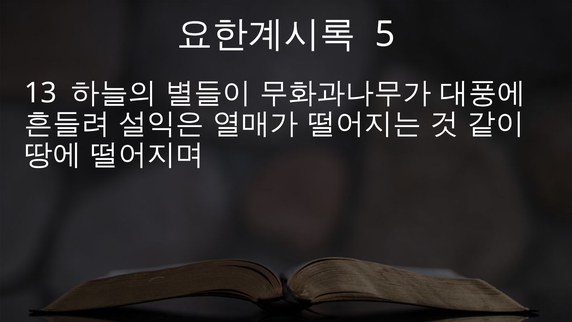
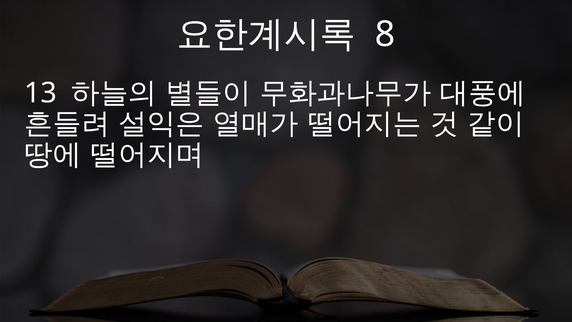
5: 5 -> 8
